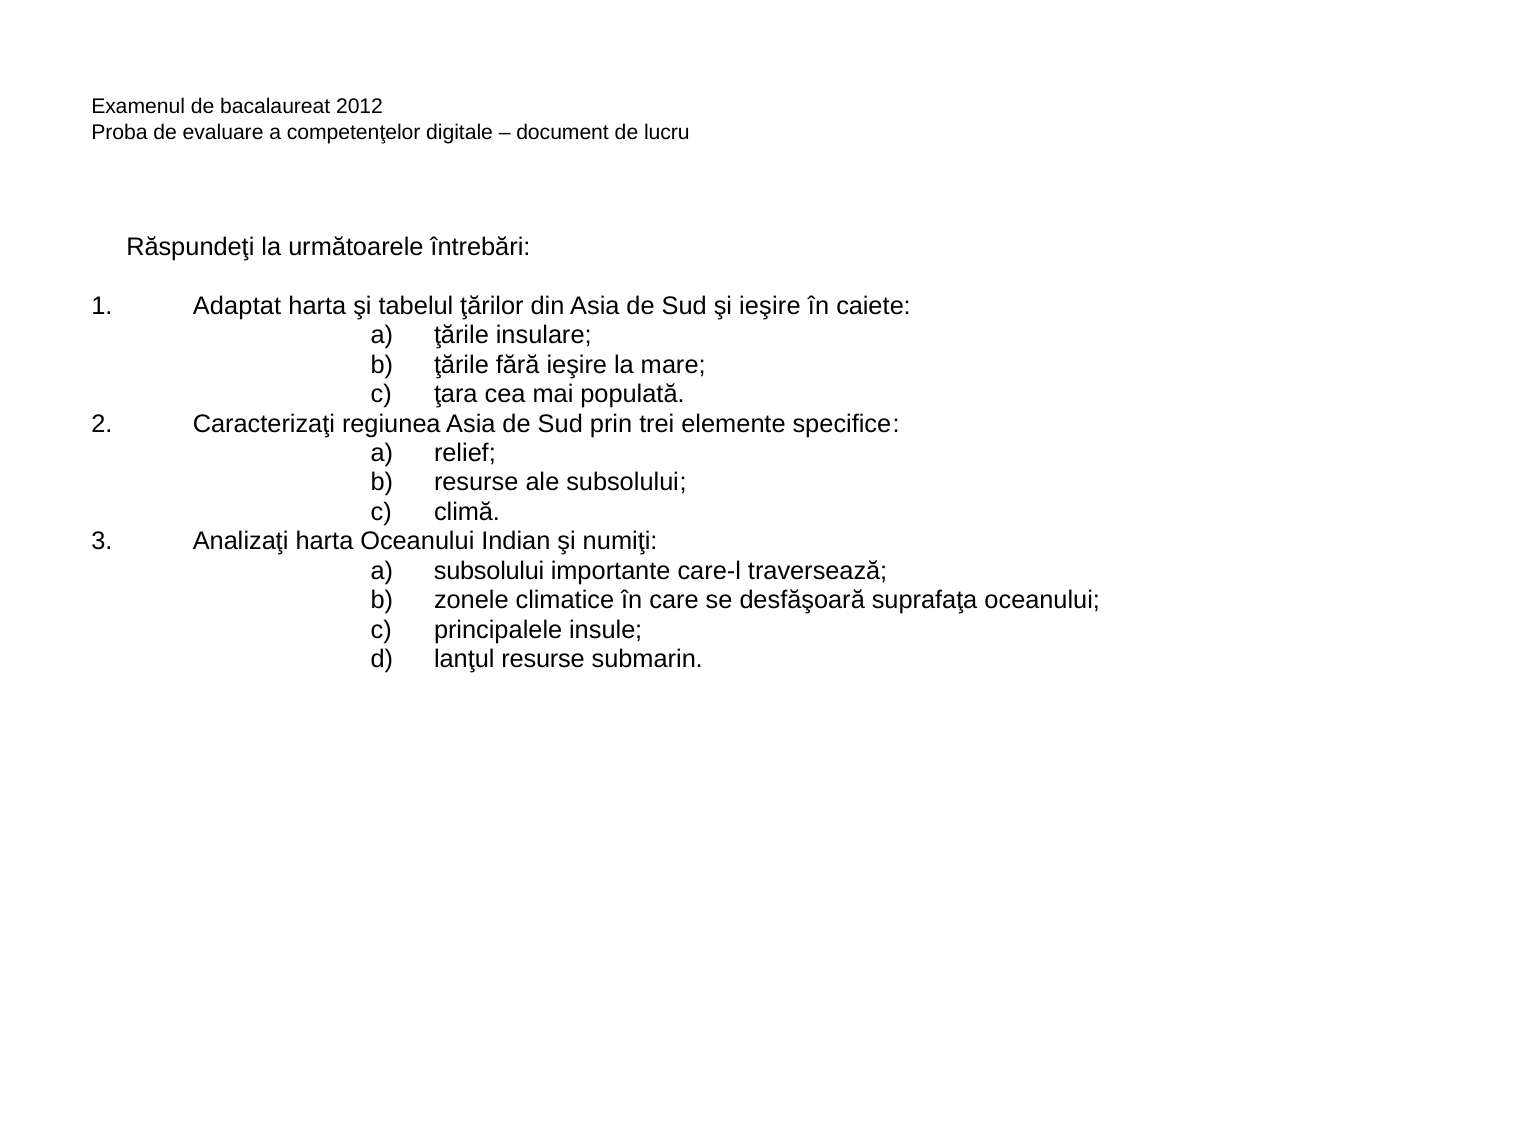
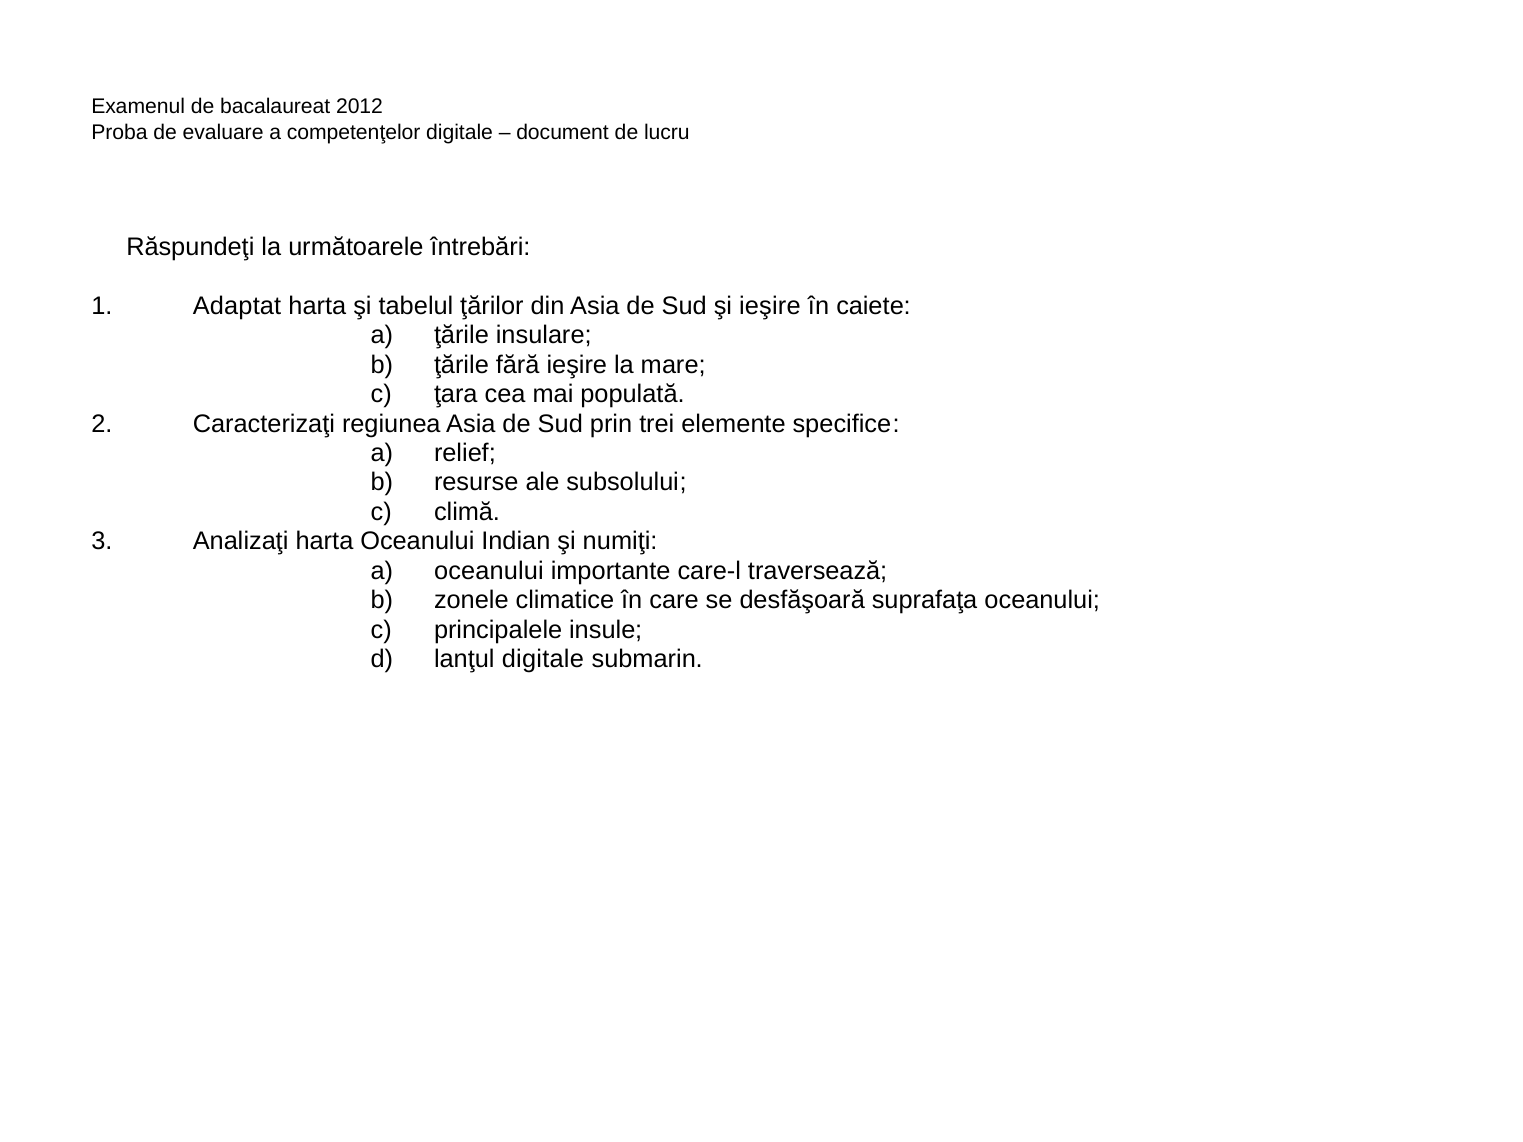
a subsolului: subsolului -> oceanului
lanţul resurse: resurse -> digitale
